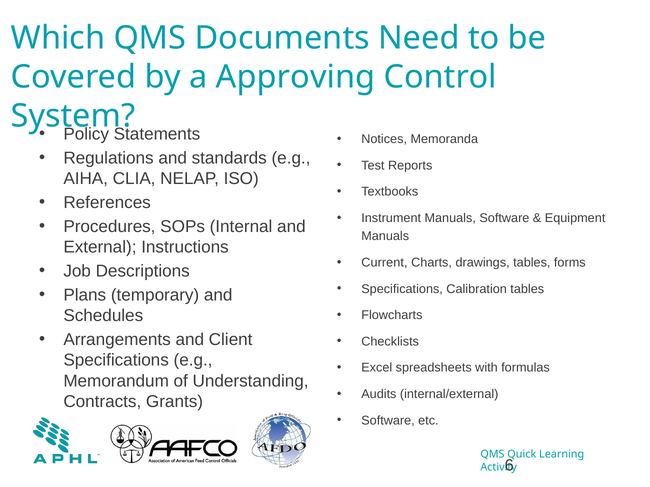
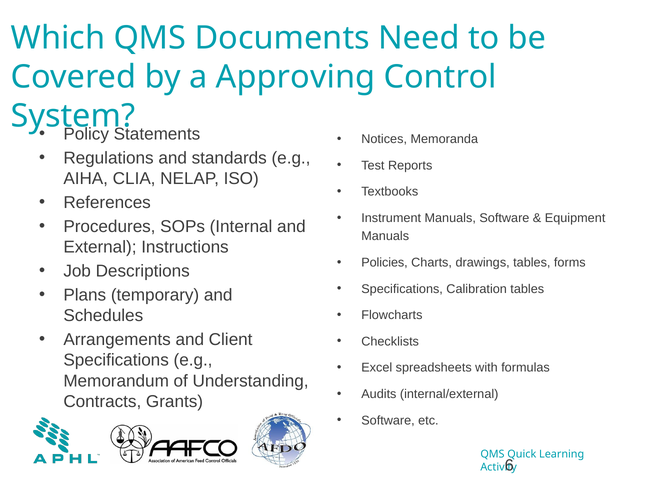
Current: Current -> Policies
